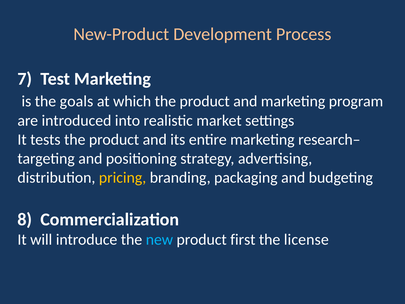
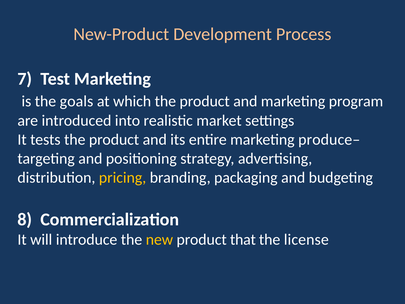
research–: research– -> produce–
new colour: light blue -> yellow
first: first -> that
